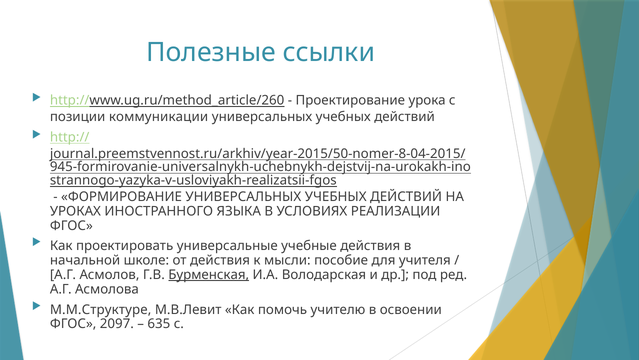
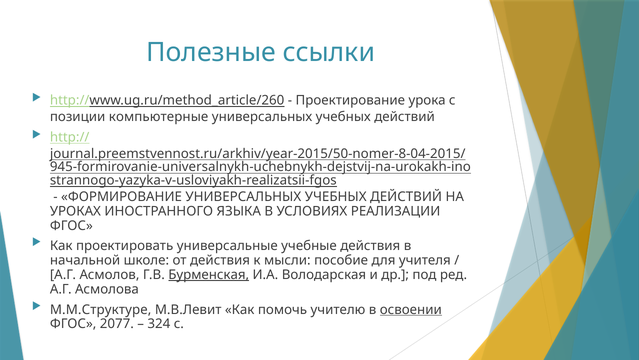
коммуникации: коммуникации -> компьютерные
освоении underline: none -> present
2097: 2097 -> 2077
635: 635 -> 324
